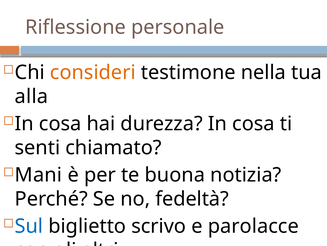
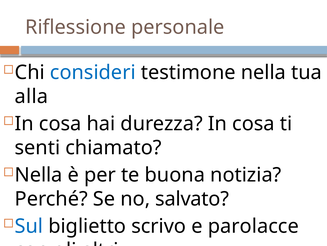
consideri colour: orange -> blue
Mani at (38, 174): Mani -> Nella
fedeltà: fedeltà -> salvato
